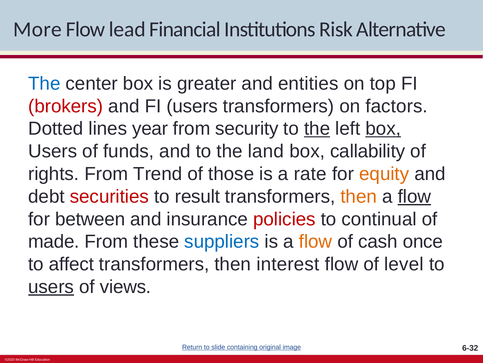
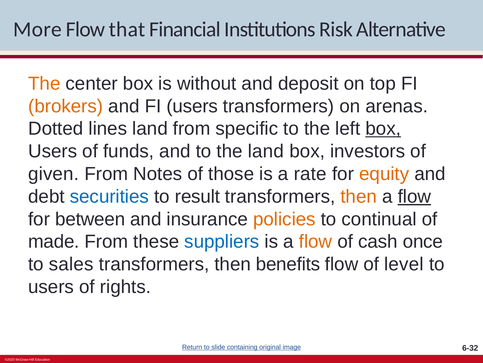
lead: lead -> that
The at (44, 83) colour: blue -> orange
greater: greater -> without
entities: entities -> deposit
brokers colour: red -> orange
factors: factors -> arenas
lines year: year -> land
security: security -> specific
the at (317, 128) underline: present -> none
callability: callability -> investors
rights: rights -> given
Trend: Trend -> Notes
securities colour: red -> blue
policies colour: red -> orange
affect: affect -> sales
interest: interest -> benefits
users at (51, 286) underline: present -> none
views: views -> rights
